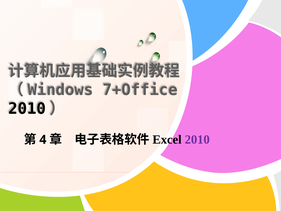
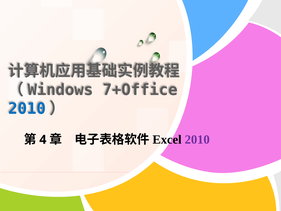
2010 at (27, 109) colour: black -> blue
